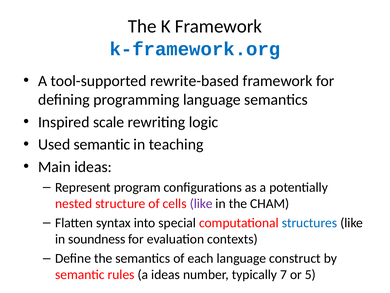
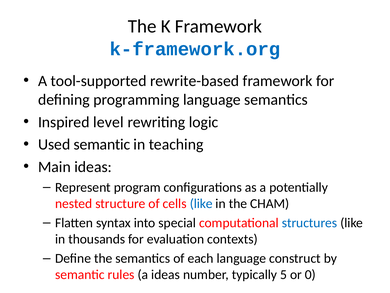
scale: scale -> level
like at (201, 203) colour: purple -> blue
soundness: soundness -> thousands
7: 7 -> 5
5: 5 -> 0
